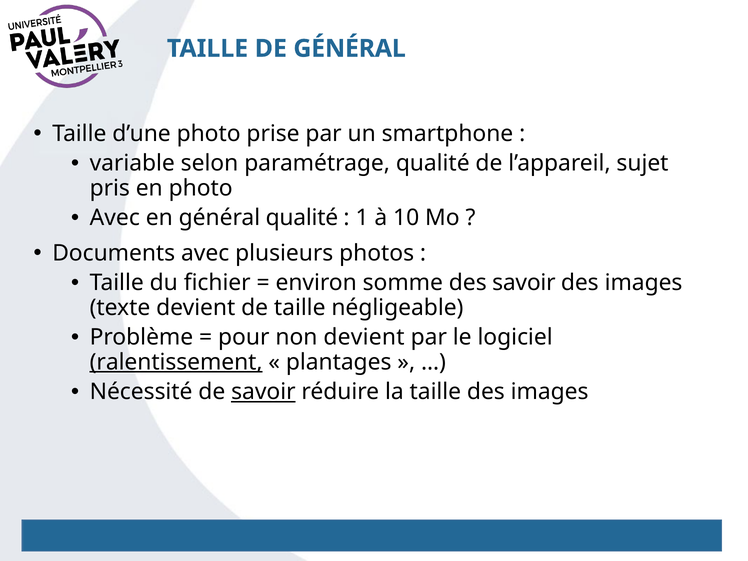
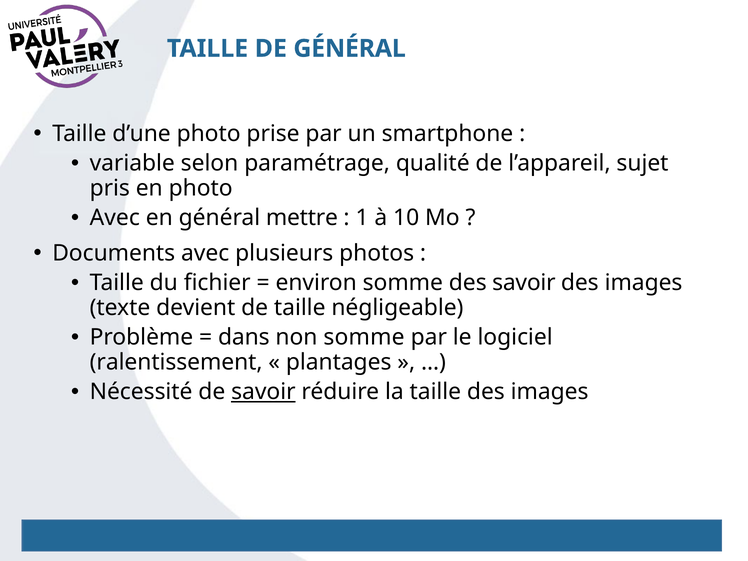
général qualité: qualité -> mettre
pour: pour -> dans
non devient: devient -> somme
ralentissement underline: present -> none
